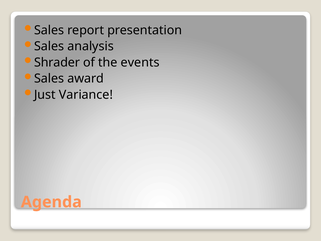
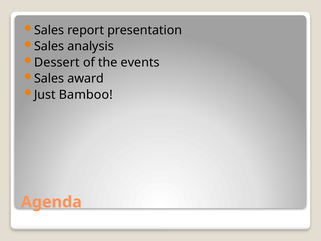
Shrader: Shrader -> Dessert
Variance: Variance -> Bamboo
